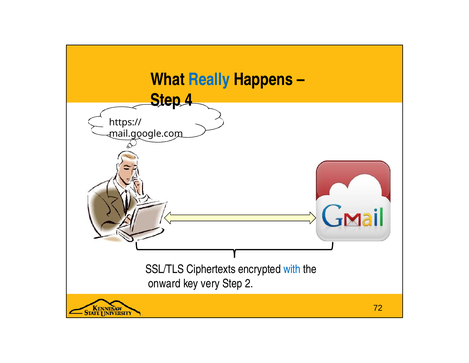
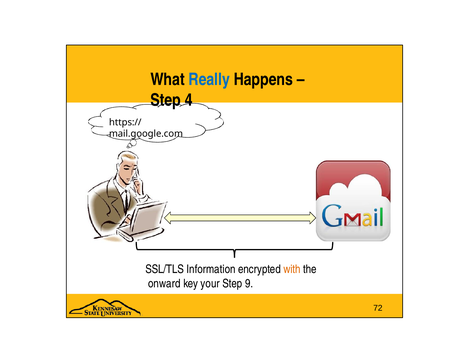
Ciphertexts: Ciphertexts -> Information
with colour: blue -> orange
very: very -> your
2: 2 -> 9
